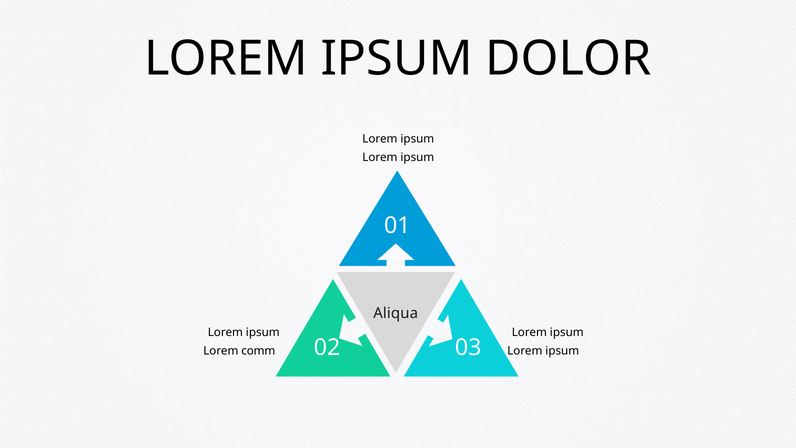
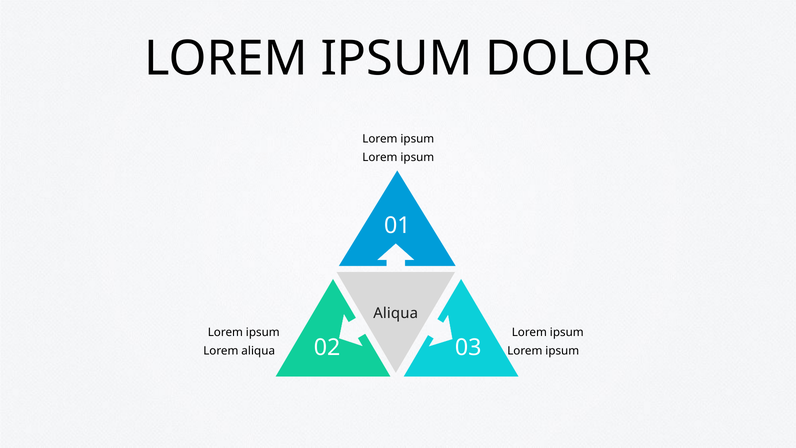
Lorem comm: comm -> aliqua
